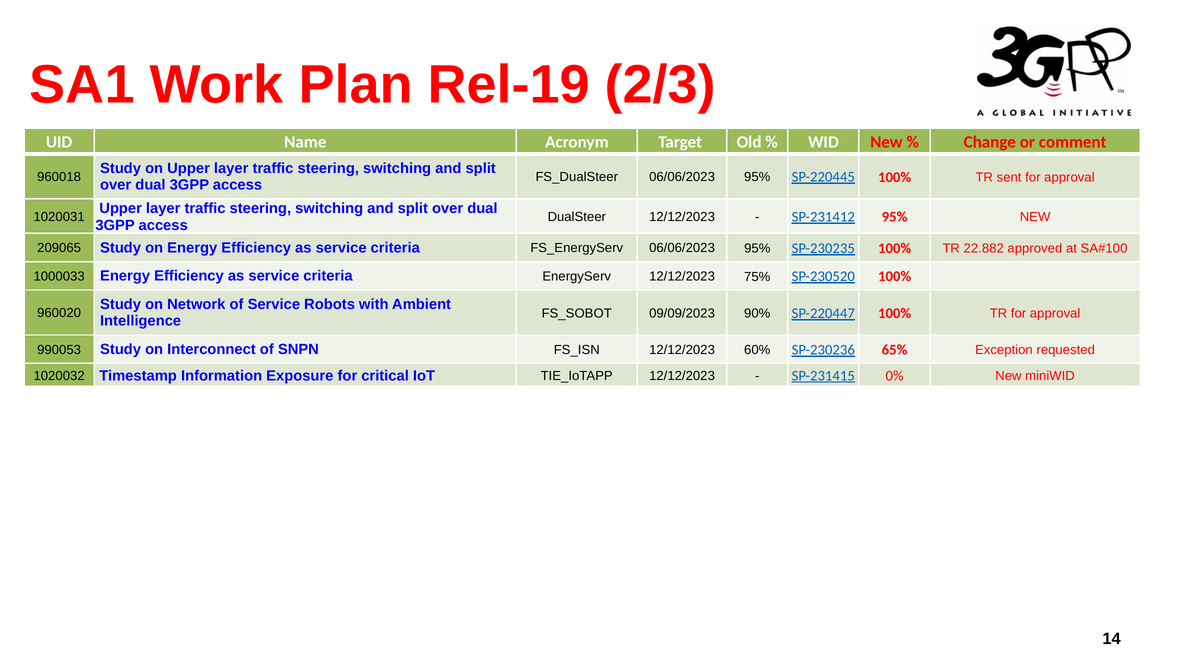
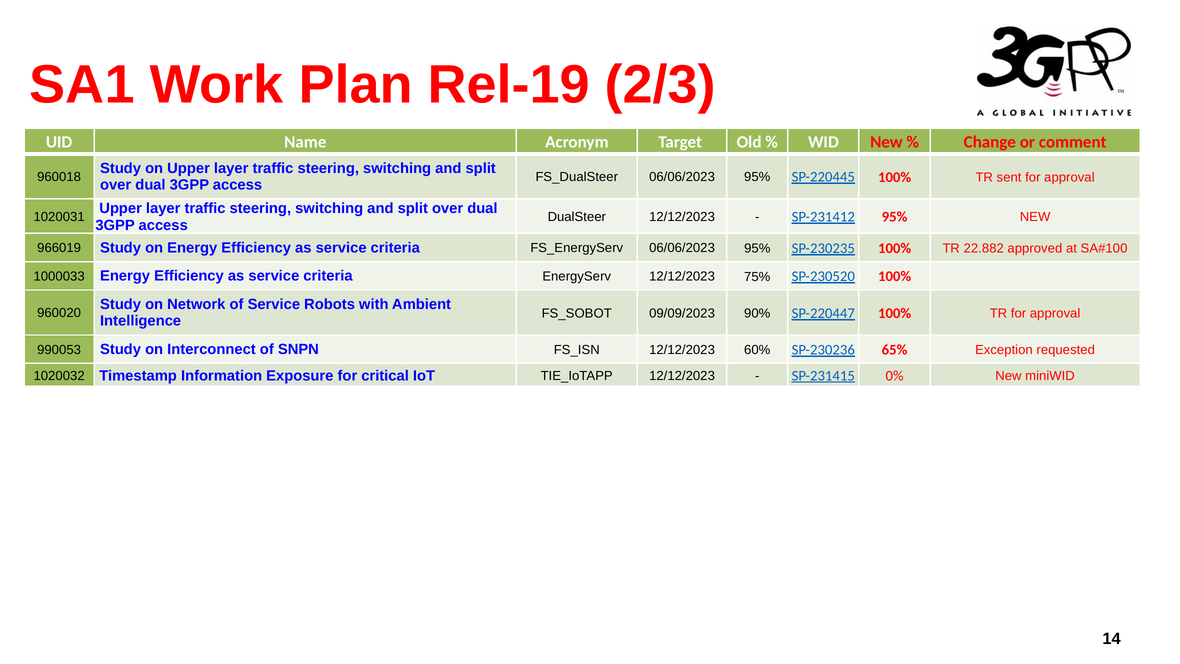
209065: 209065 -> 966019
